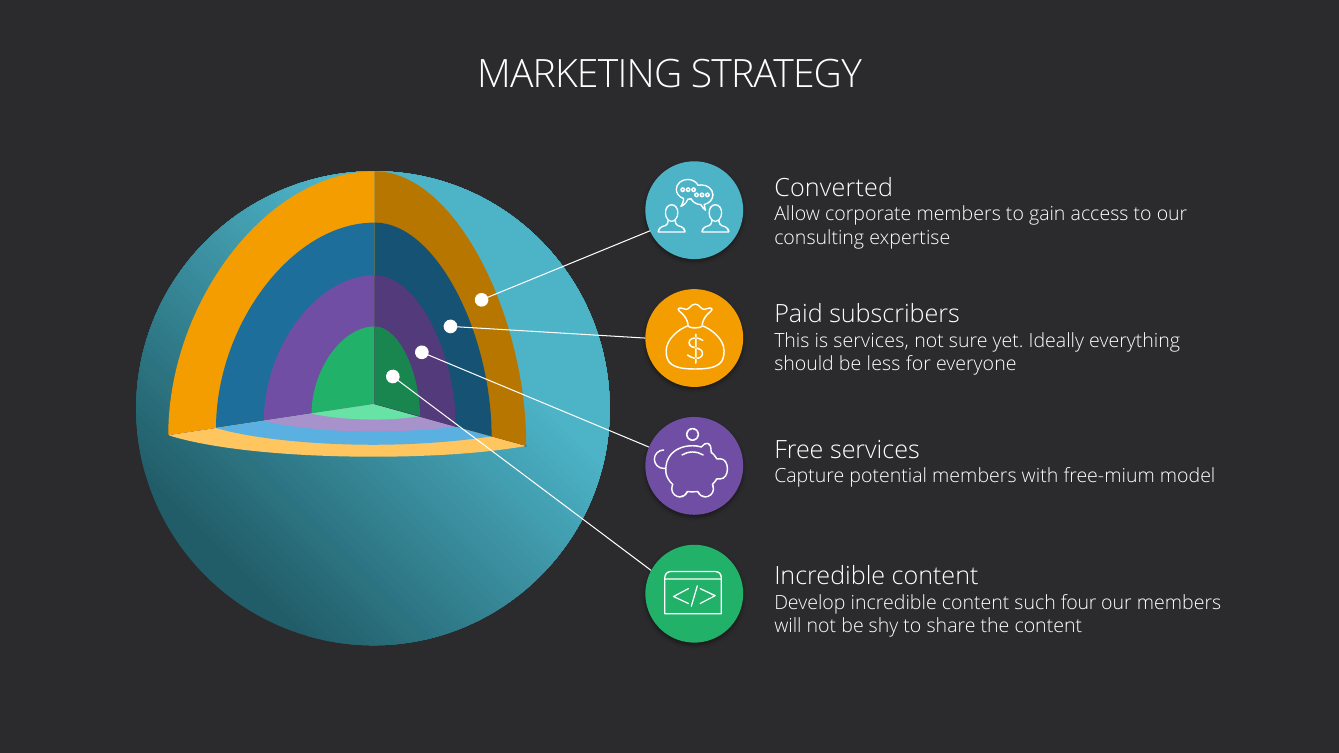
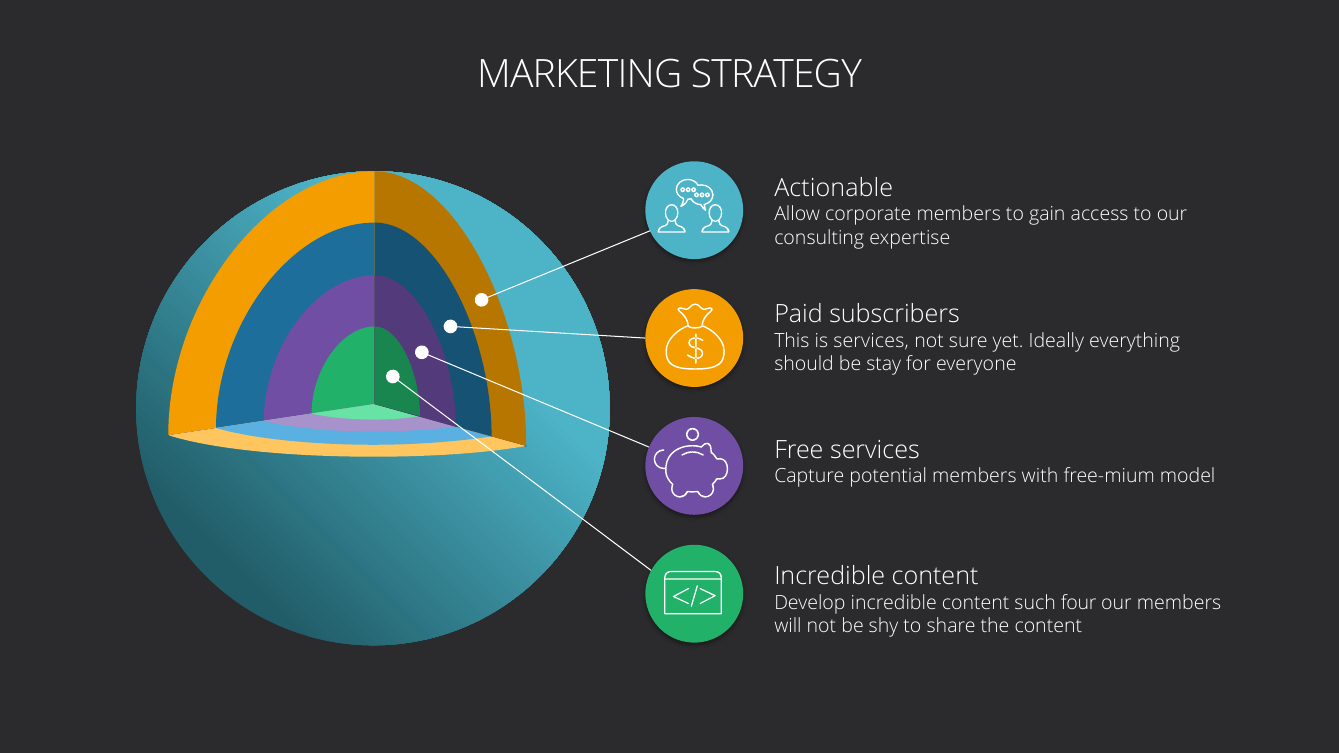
Converted: Converted -> Actionable
less: less -> stay
